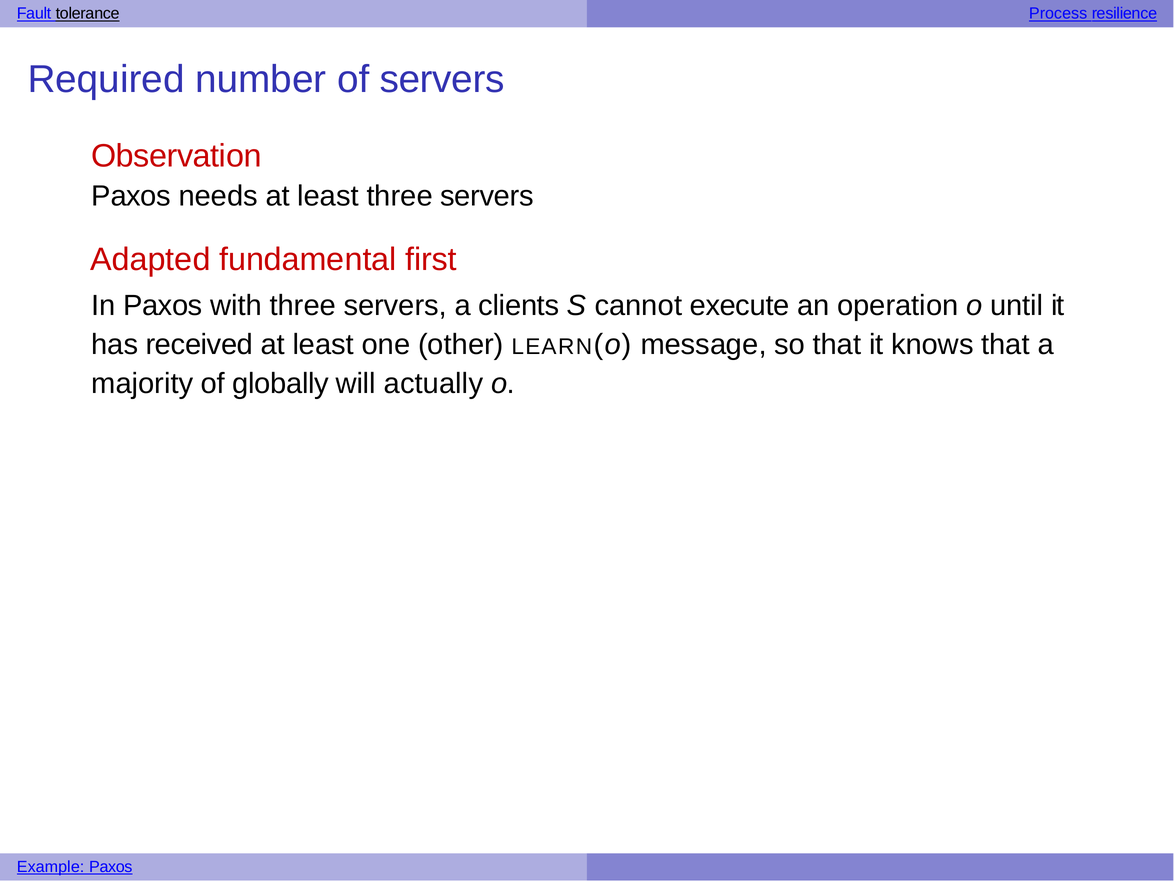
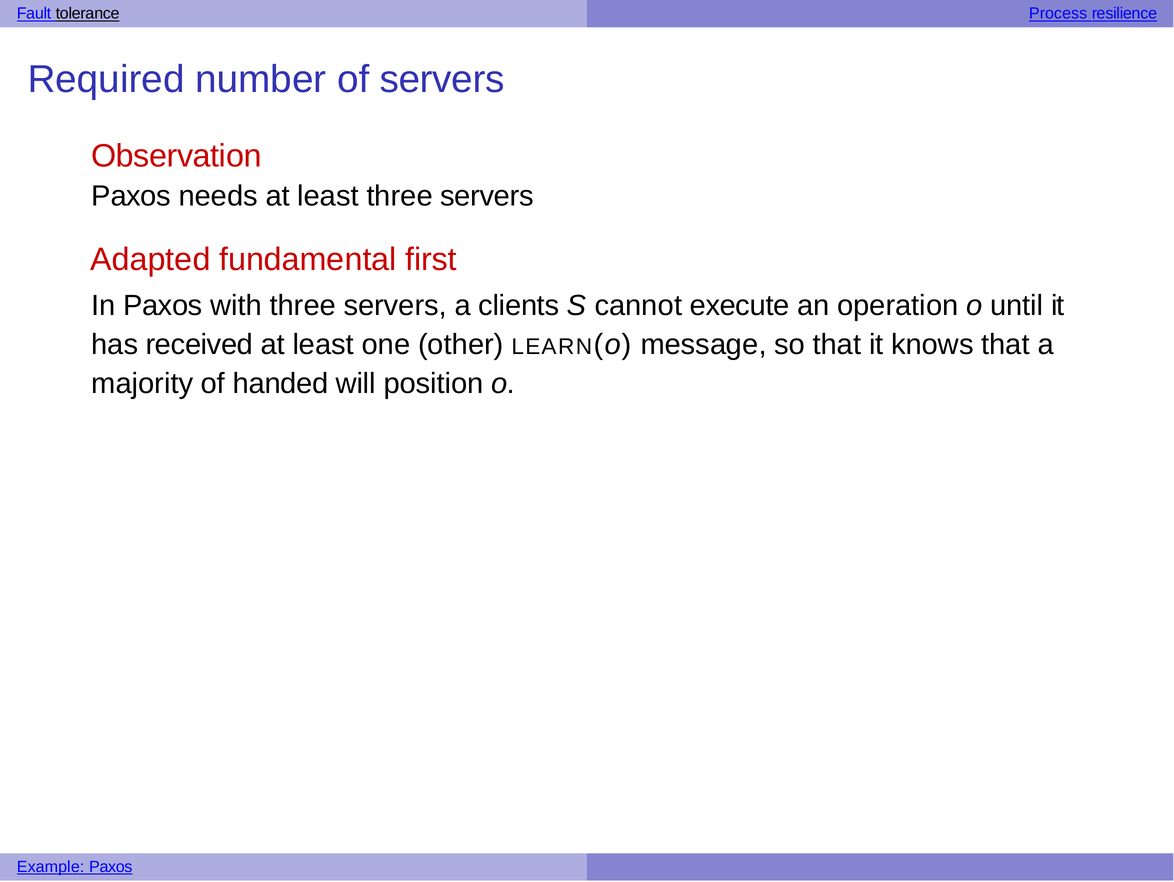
globally: globally -> handed
actually: actually -> position
